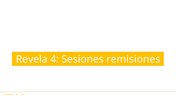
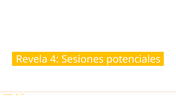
remisiones: remisiones -> potenciales
